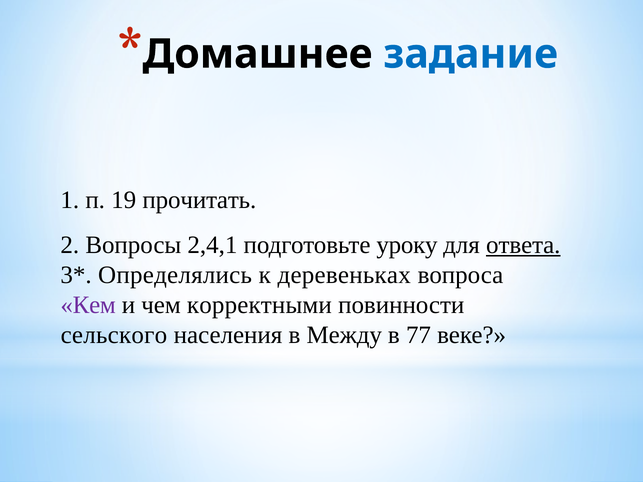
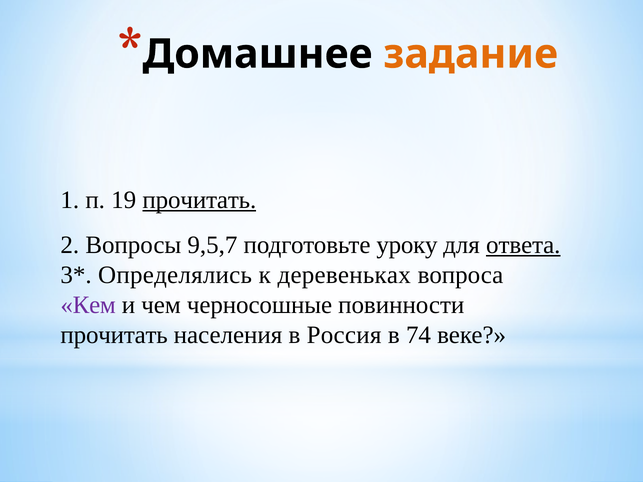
задание colour: blue -> orange
прочитать at (199, 200) underline: none -> present
2,4,1: 2,4,1 -> 9,5,7
корректными: корректными -> черносошные
сельского at (114, 335): сельского -> прочитать
Между: Между -> Россия
77: 77 -> 74
